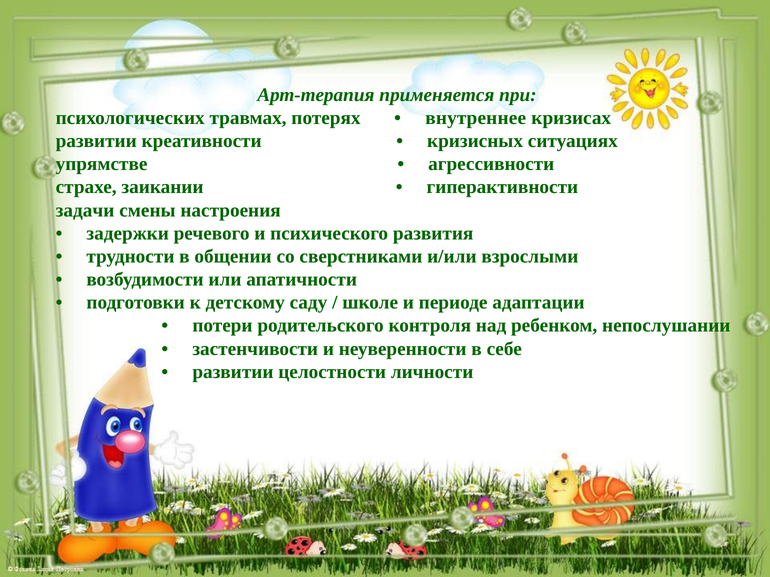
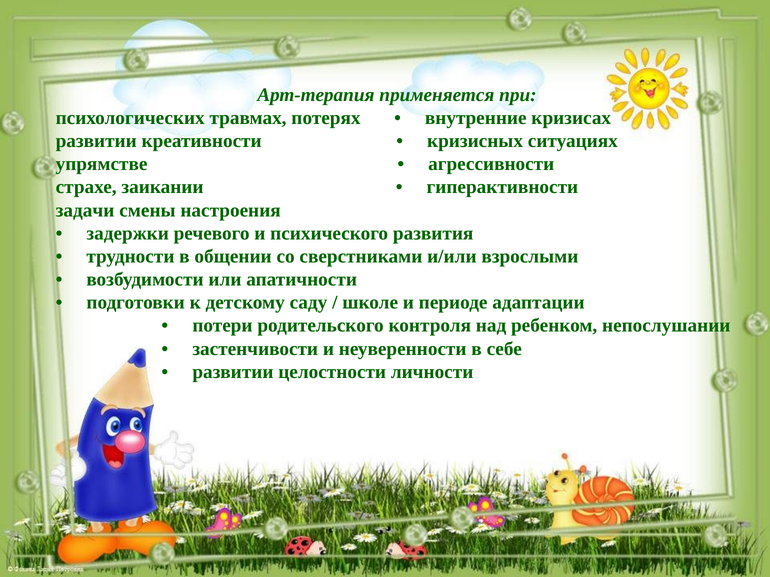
внутреннее: внутреннее -> внутренние
